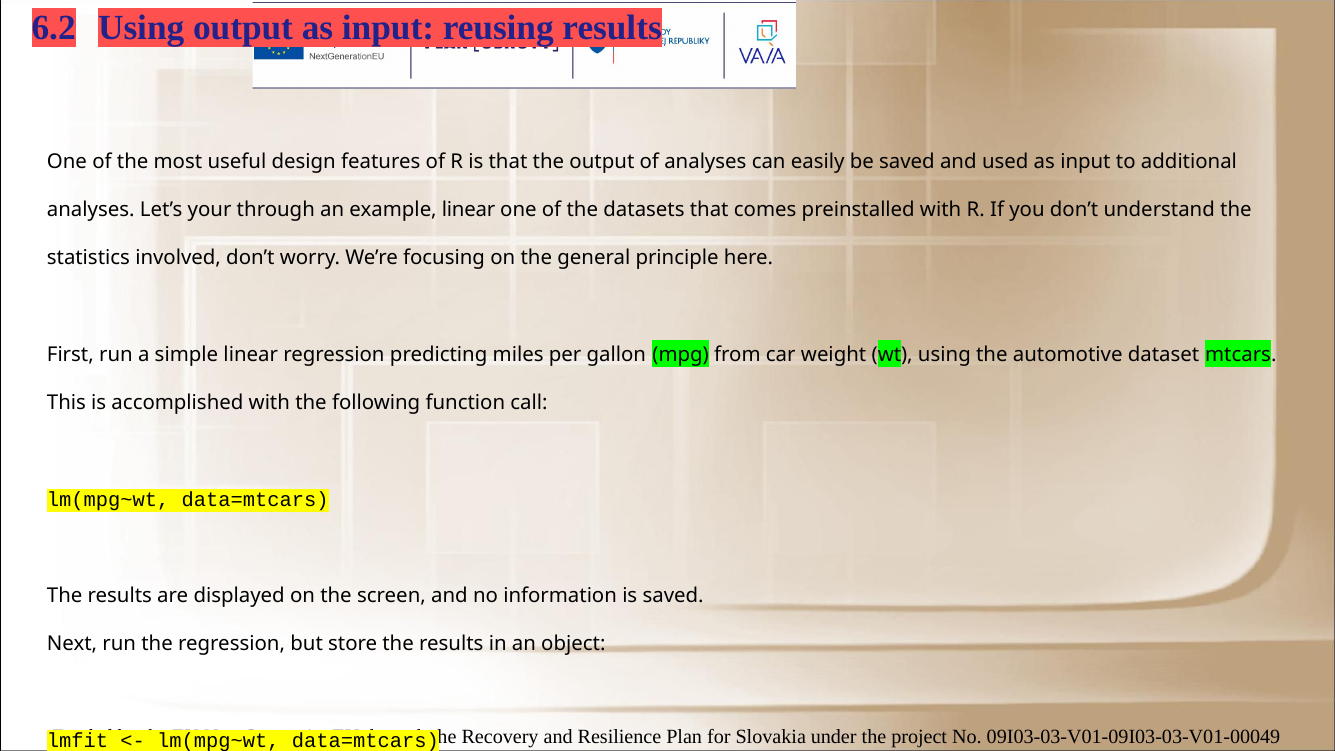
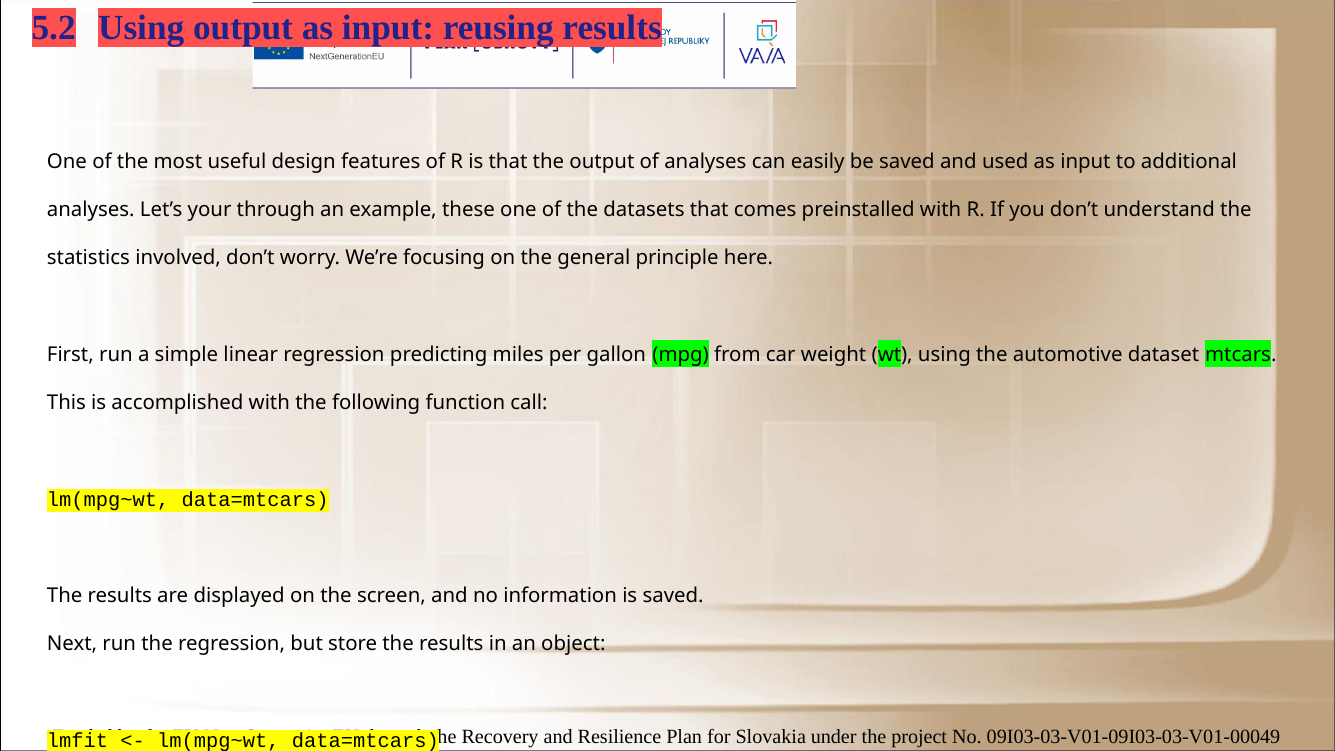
6.2: 6.2 -> 5.2
example linear: linear -> these
